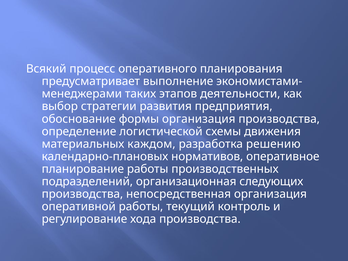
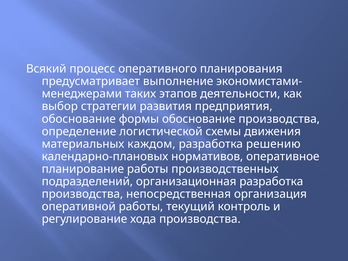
формы организация: организация -> обоснование
организационная следующих: следующих -> разработка
